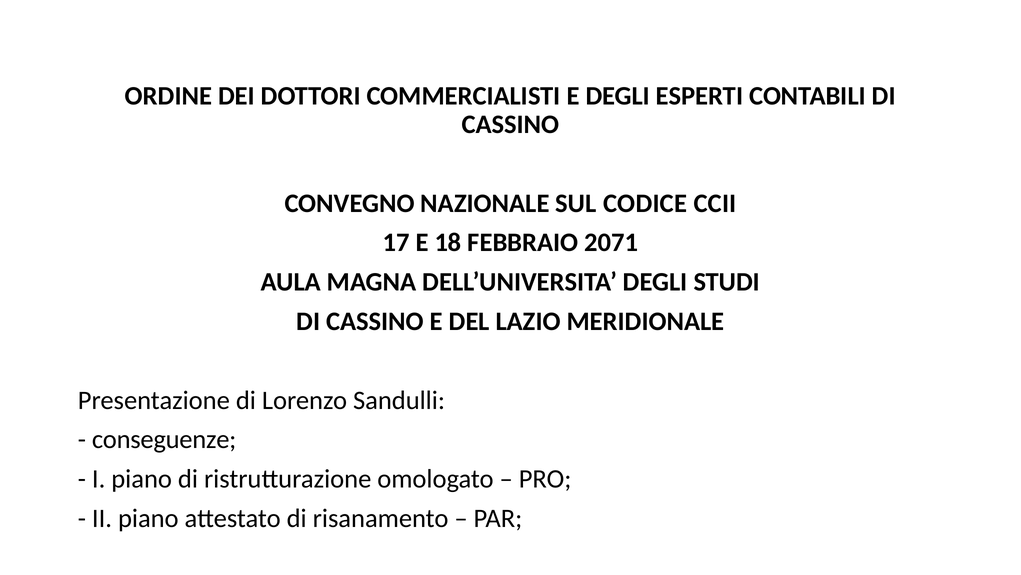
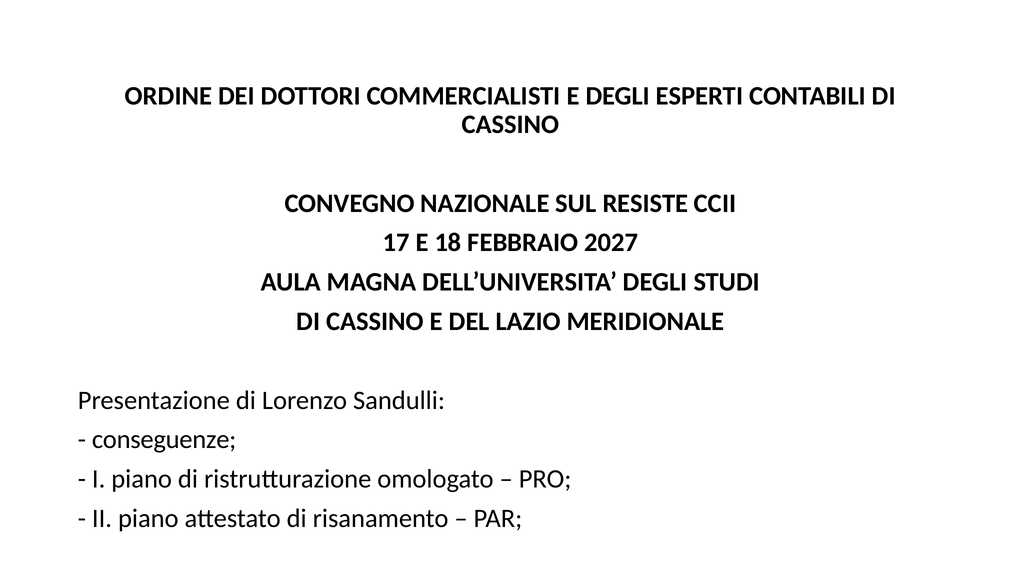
CODICE: CODICE -> RESISTE
2071: 2071 -> 2027
